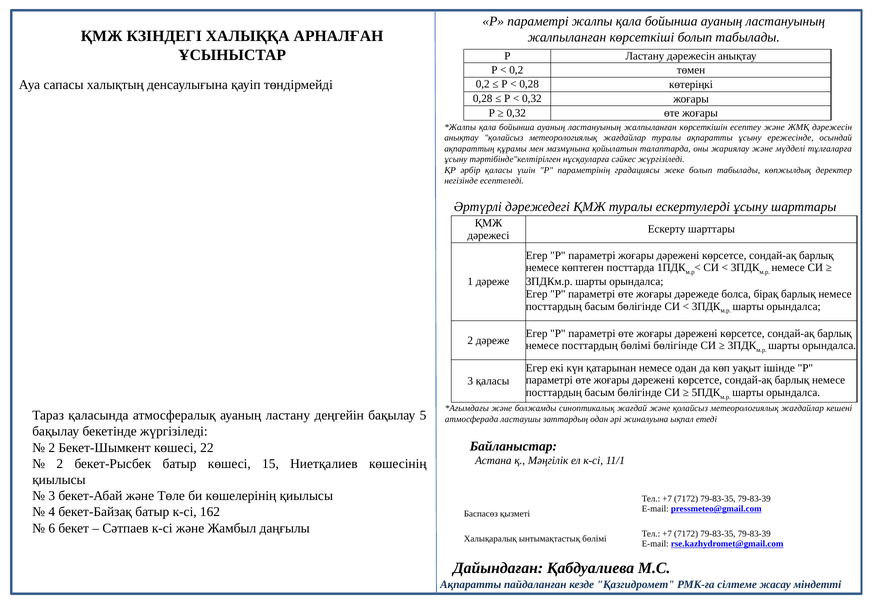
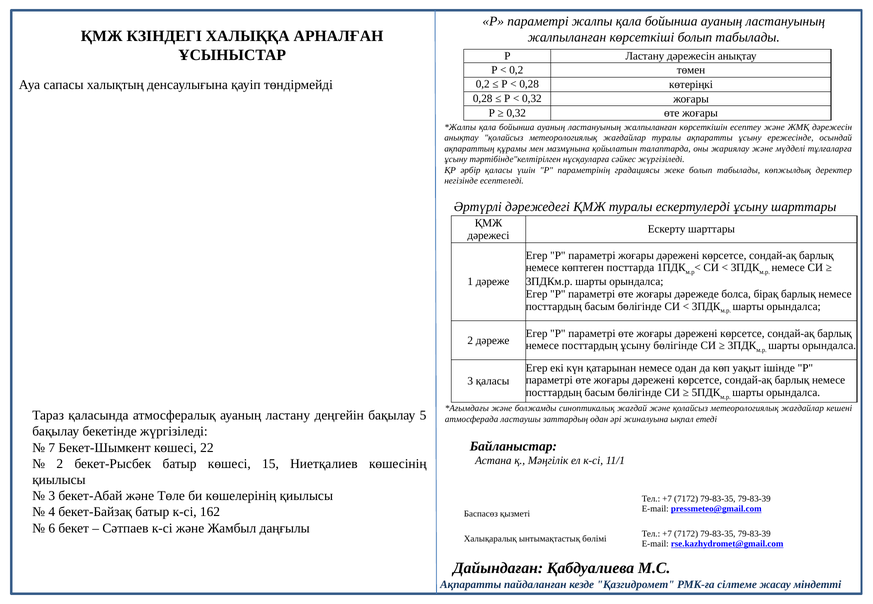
посттардың бөлімі: бөлімі -> ұсыну
2 at (52, 448): 2 -> 7
